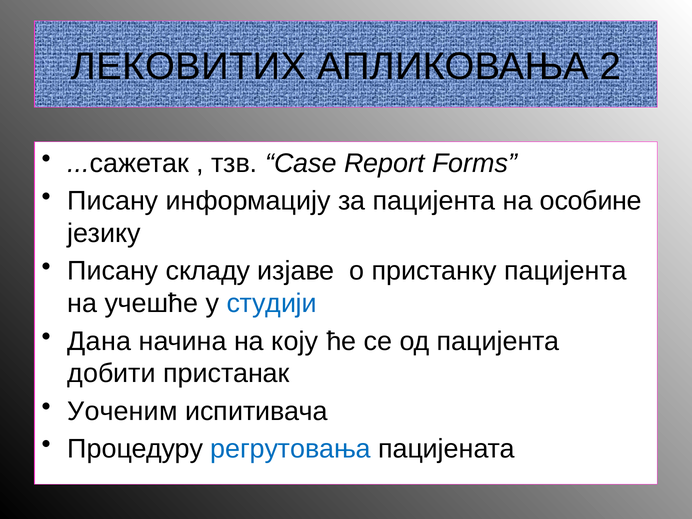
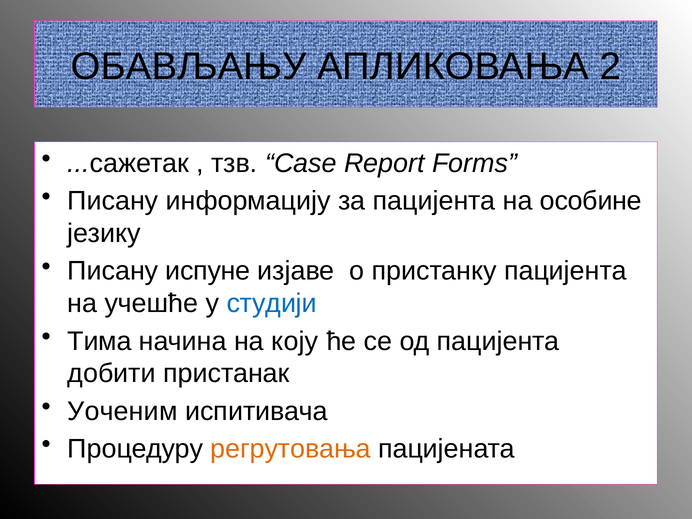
ЛЕКОВИТИХ: ЛЕКОВИТИХ -> ОБАВЉАЊУ
складу: складу -> испуне
Дана: Дана -> Тима
регрутовања colour: blue -> orange
